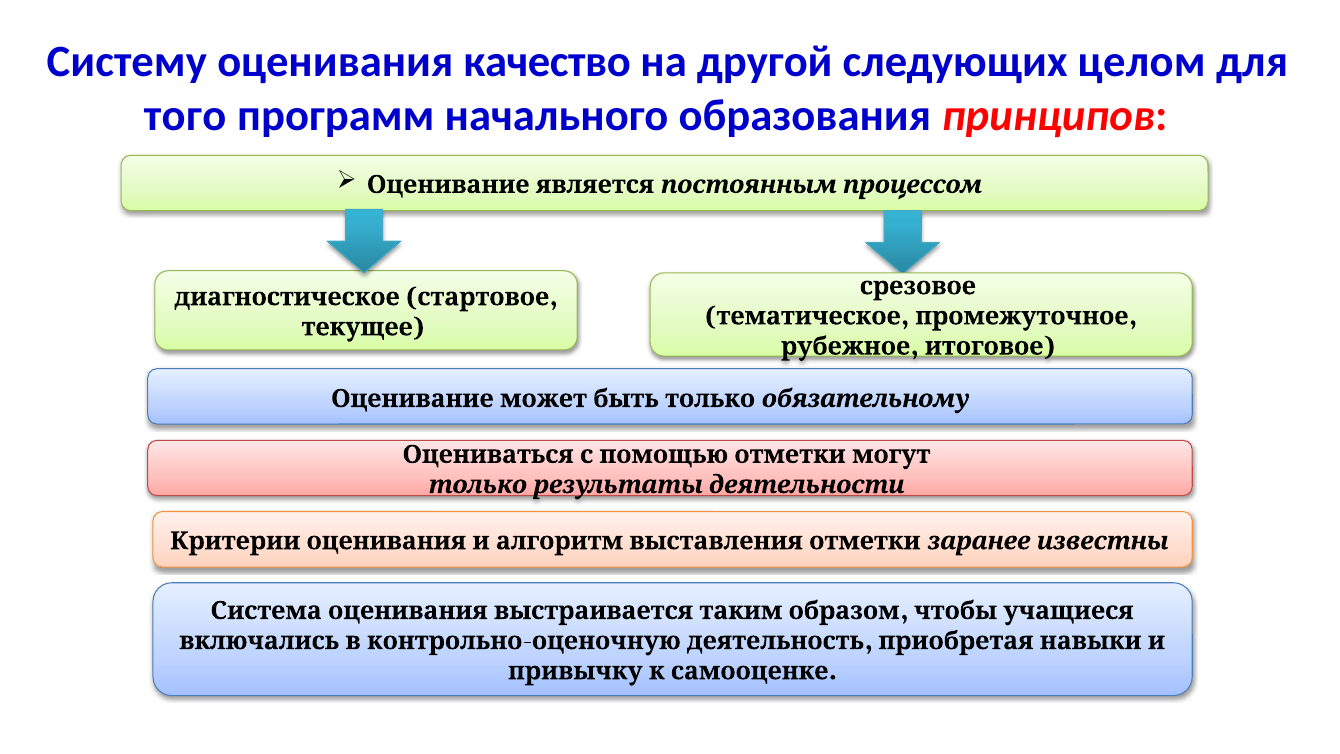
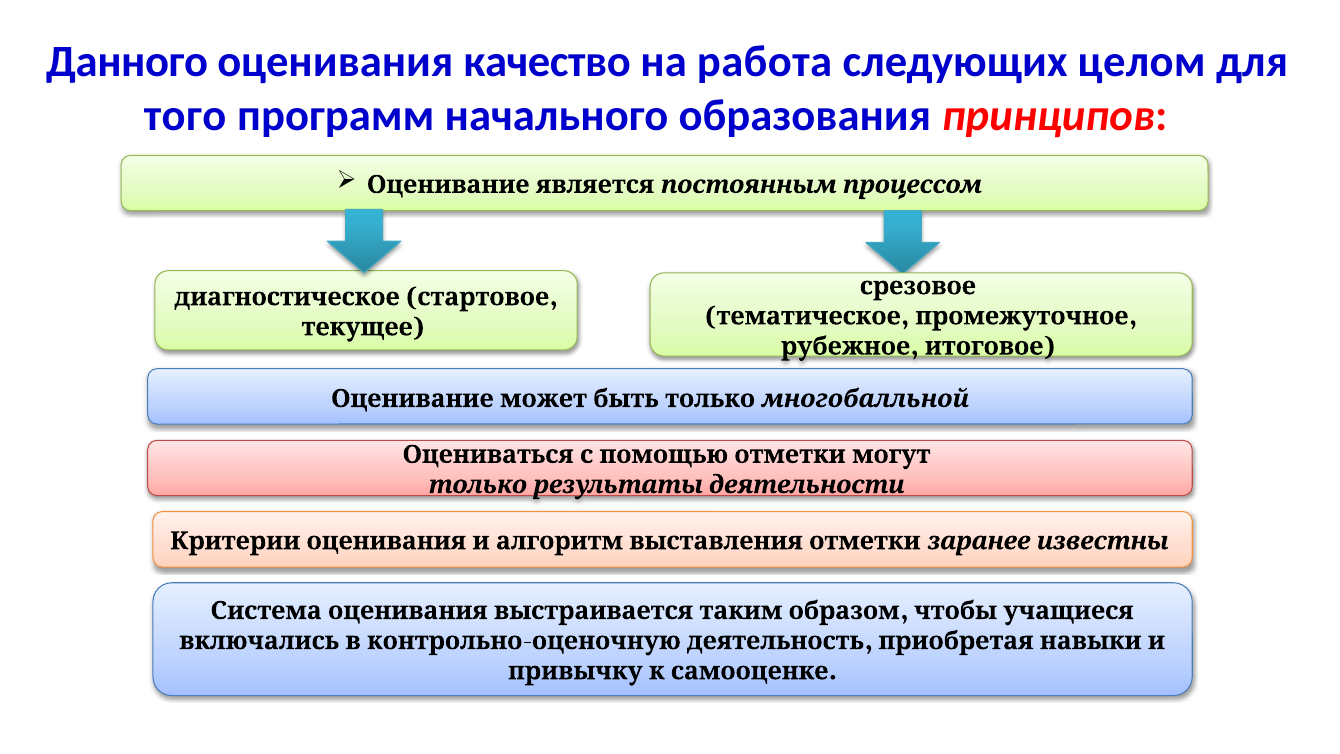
Систему: Систему -> Данного
другой: другой -> работа
обязательному: обязательному -> многобалльной
